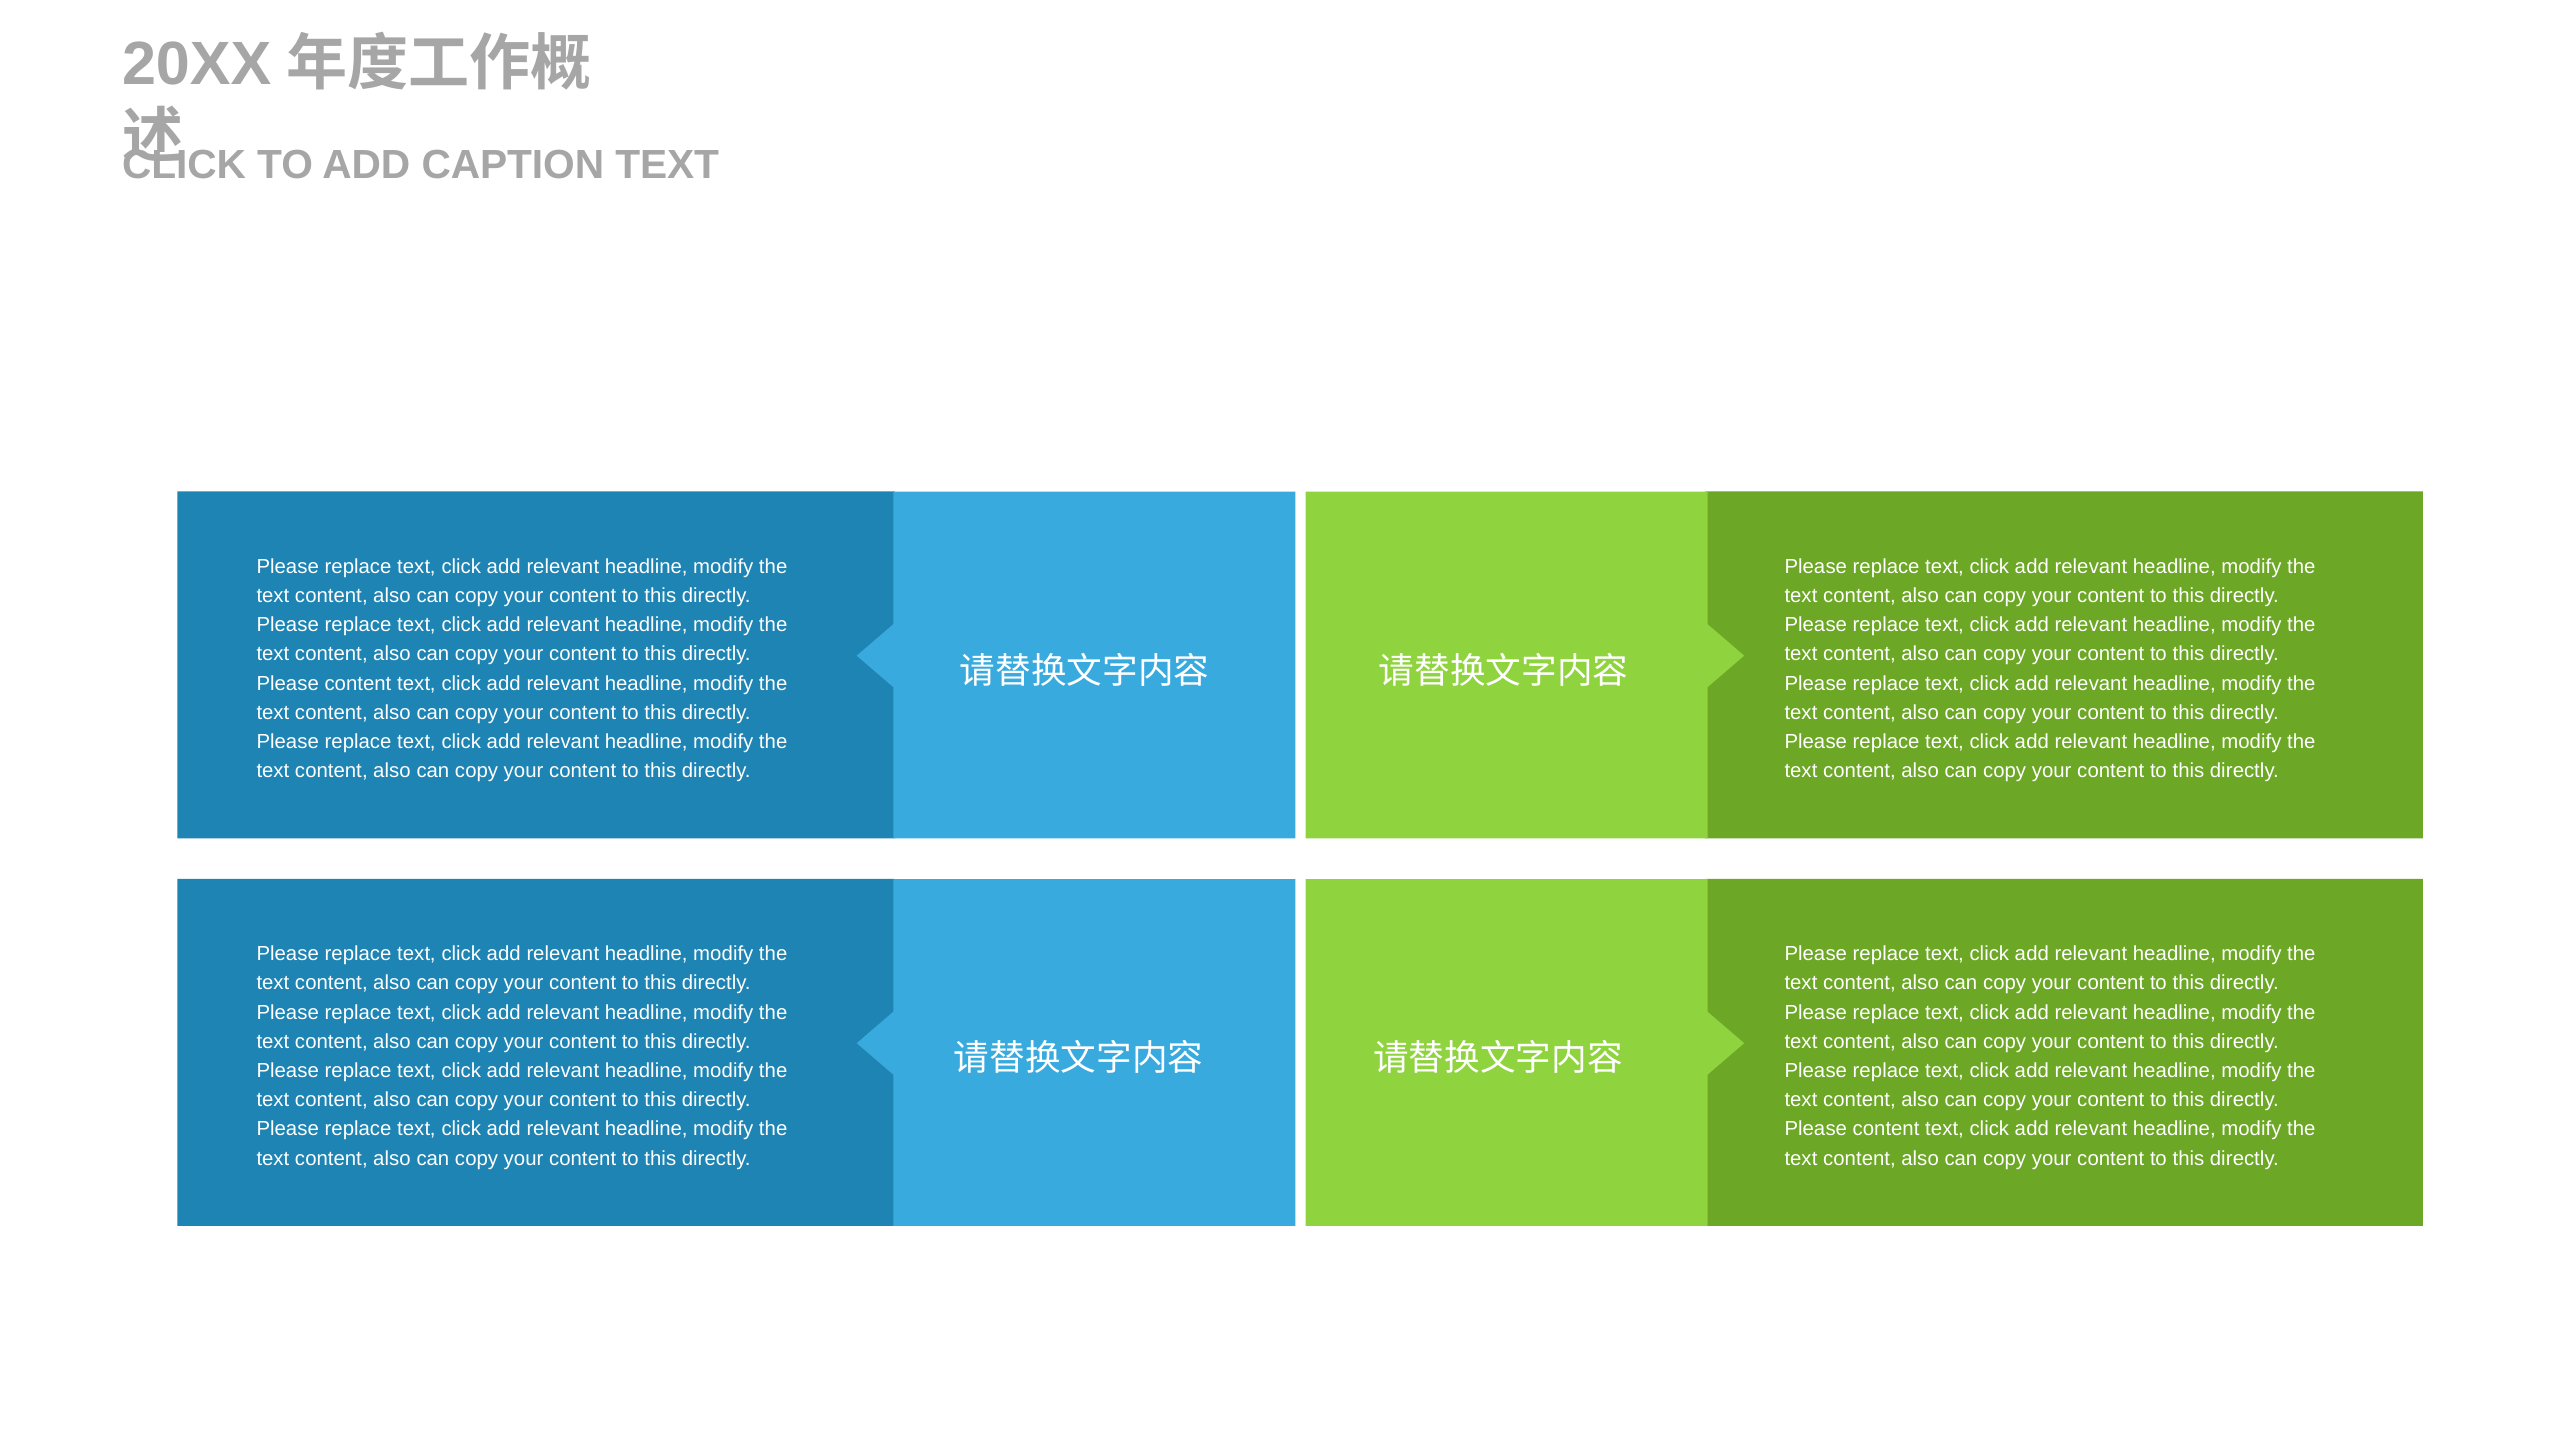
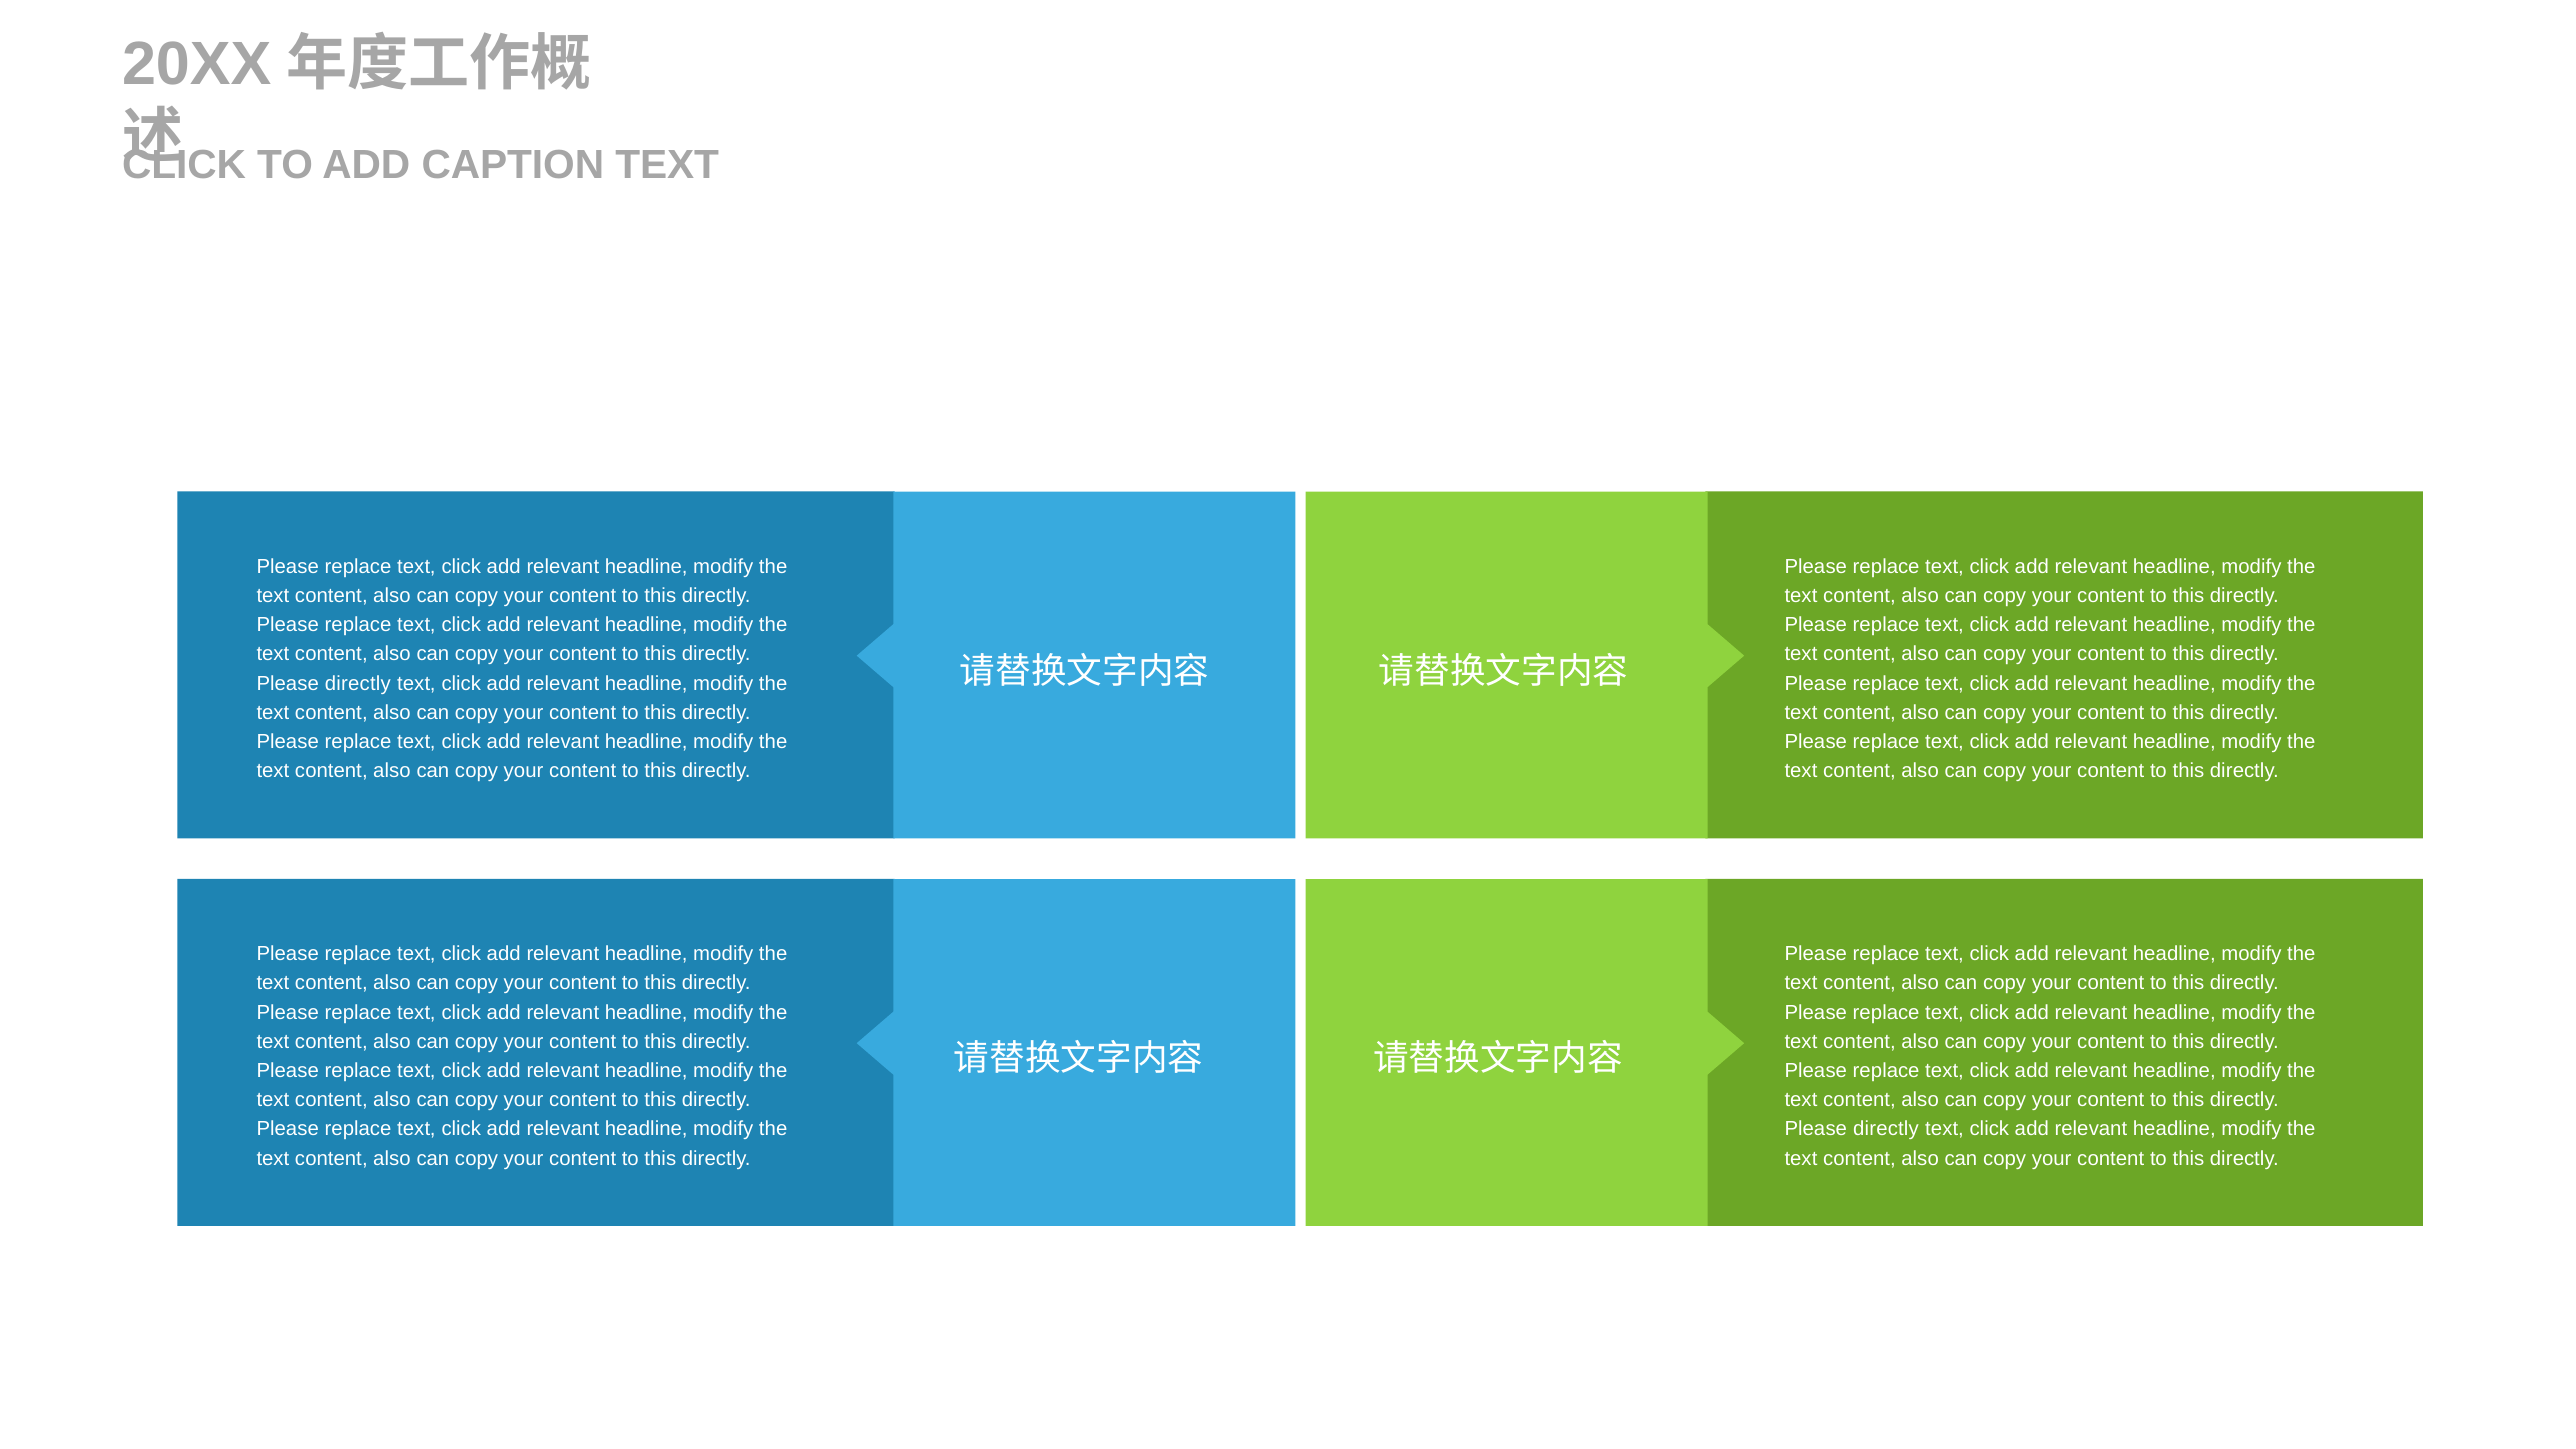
content at (358, 683): content -> directly
content at (1886, 1129): content -> directly
